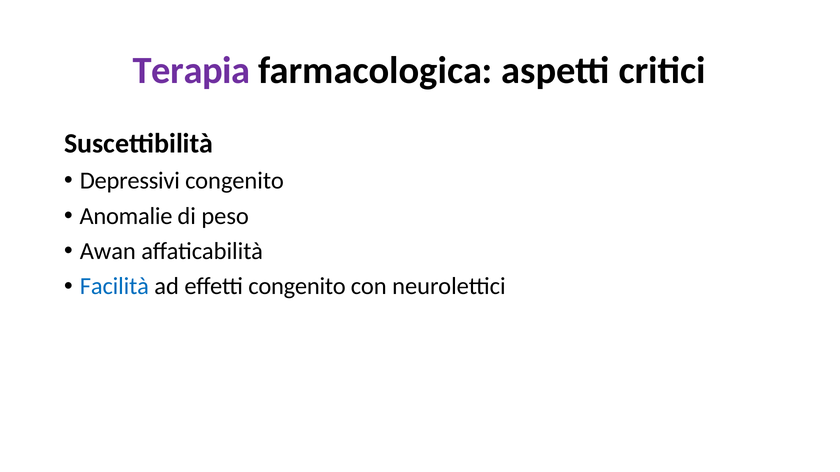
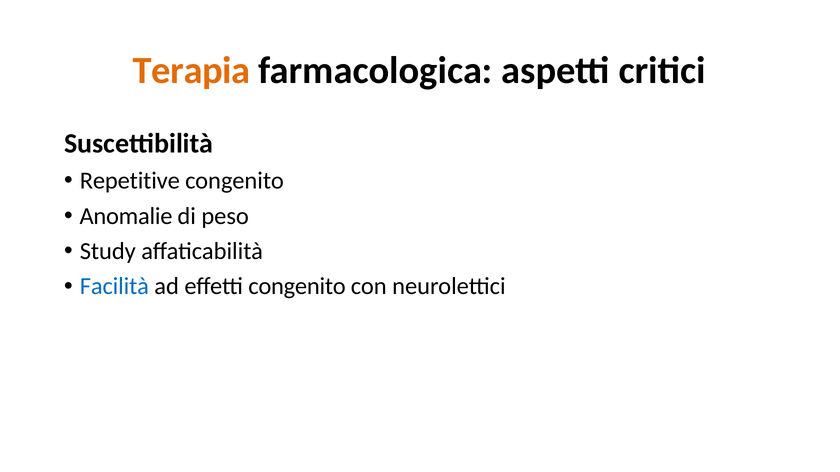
Terapia colour: purple -> orange
Depressivi: Depressivi -> Repetitive
Awan: Awan -> Study
